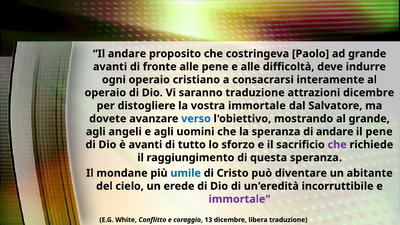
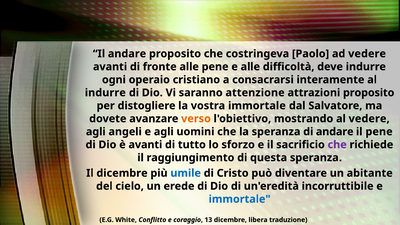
ad grande: grande -> vedere
operaio at (105, 93): operaio -> indurre
saranno traduzione: traduzione -> attenzione
attrazioni dicembre: dicembre -> proposito
verso colour: blue -> orange
al grande: grande -> vedere
Il mondane: mondane -> dicembre
immortale at (240, 199) colour: purple -> blue
